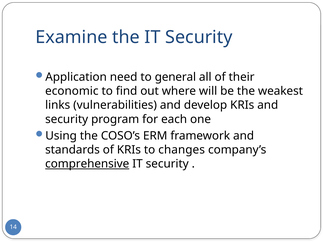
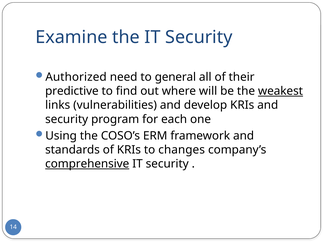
Application: Application -> Authorized
economic: economic -> predictive
weakest underline: none -> present
